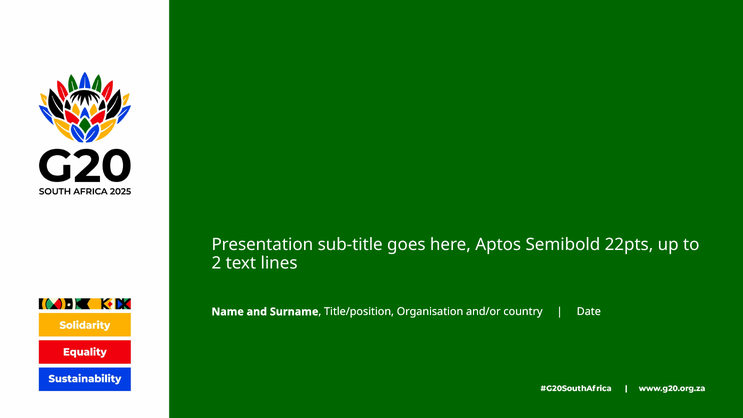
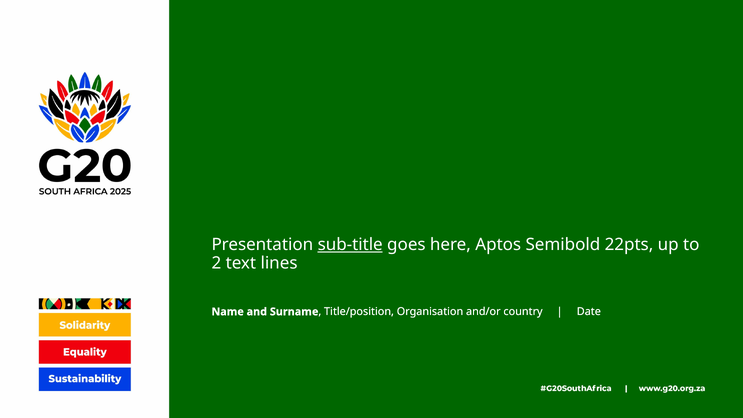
sub-title underline: none -> present
